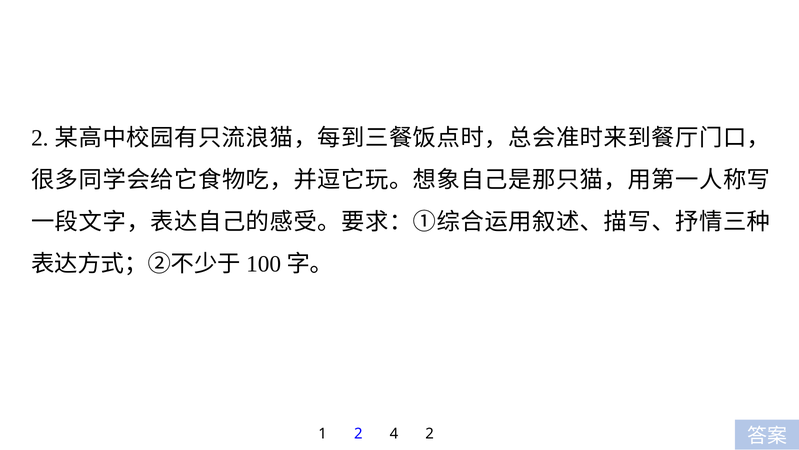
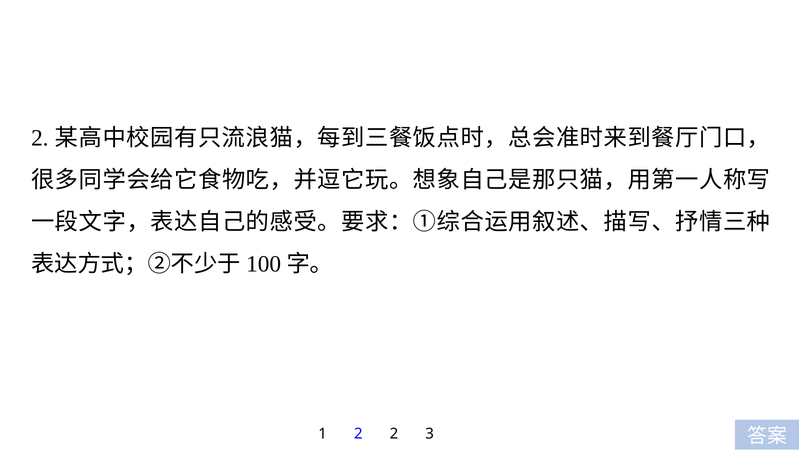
2 4: 4 -> 2
1 2: 2 -> 3
